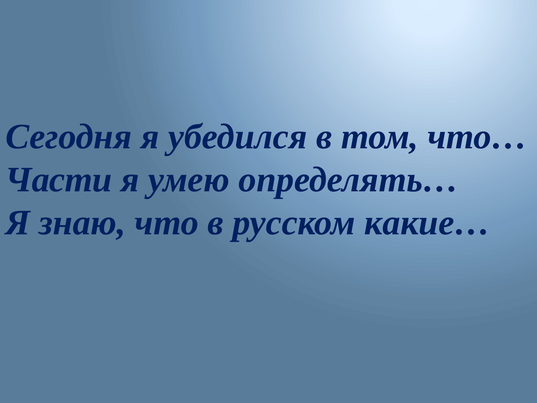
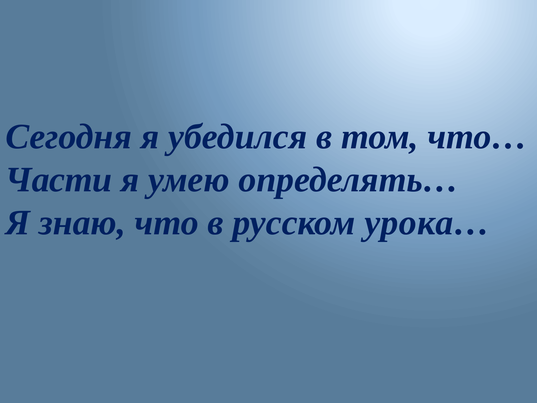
какие…: какие… -> урока…
